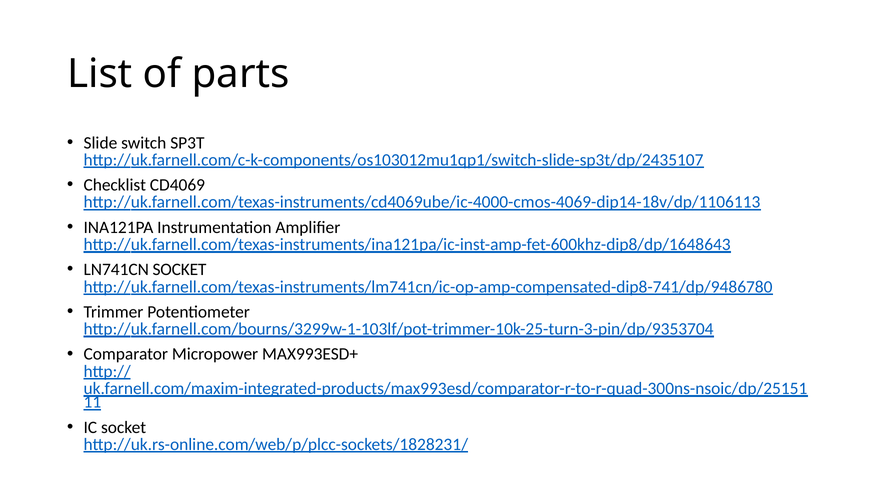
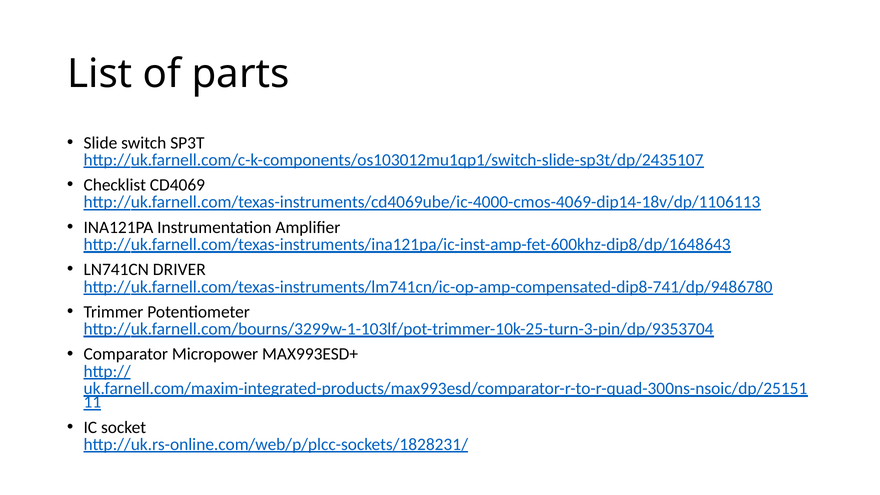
LN741CN SOCKET: SOCKET -> DRIVER
